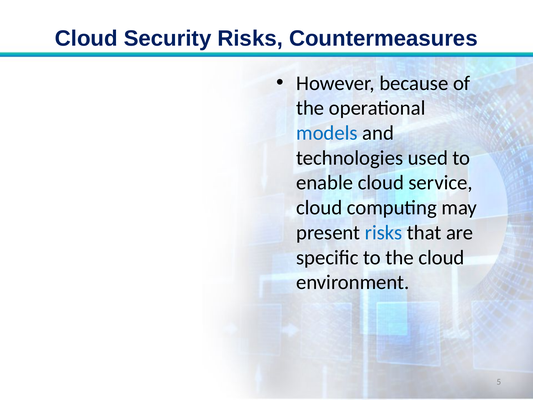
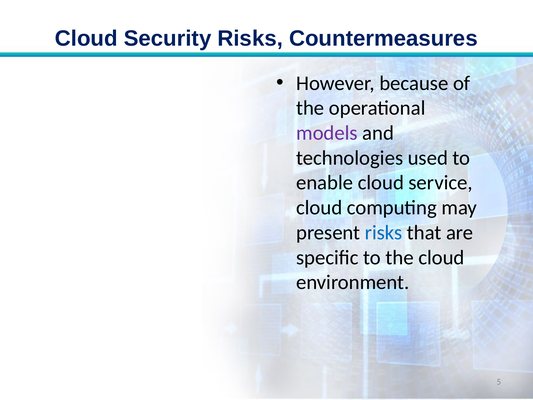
models colour: blue -> purple
